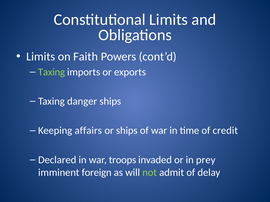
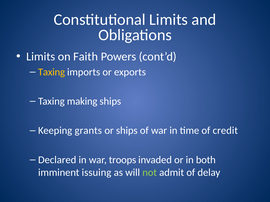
Taxing at (51, 72) colour: light green -> yellow
danger: danger -> making
affairs: affairs -> grants
prey: prey -> both
foreign: foreign -> issuing
